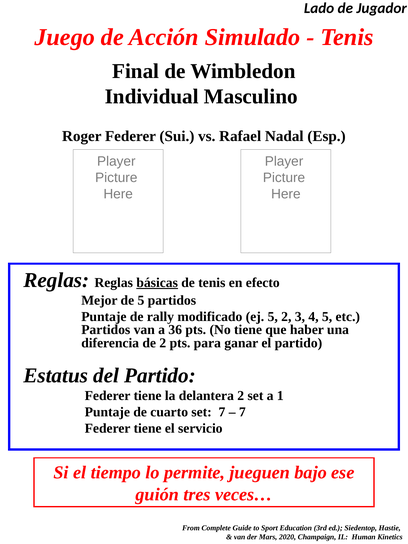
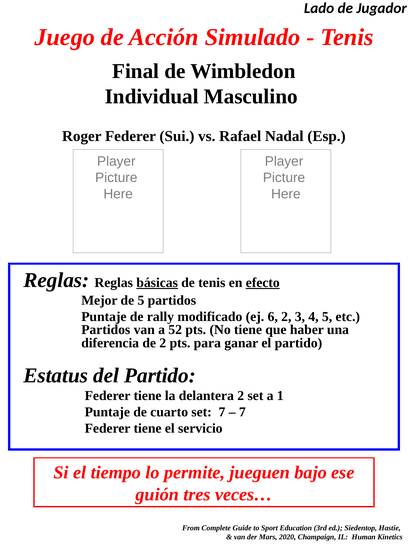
efecto underline: none -> present
ej 5: 5 -> 6
36: 36 -> 52
